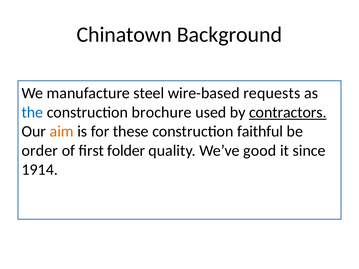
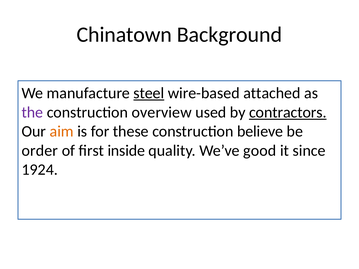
steel underline: none -> present
requests: requests -> attached
the colour: blue -> purple
brochure: brochure -> overview
faithful: faithful -> believe
folder: folder -> inside
1914: 1914 -> 1924
